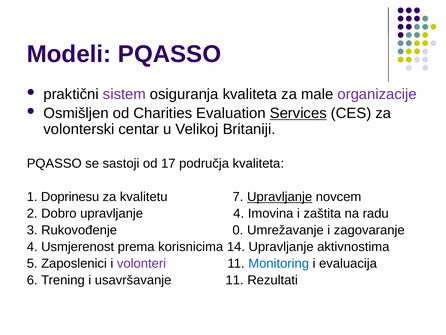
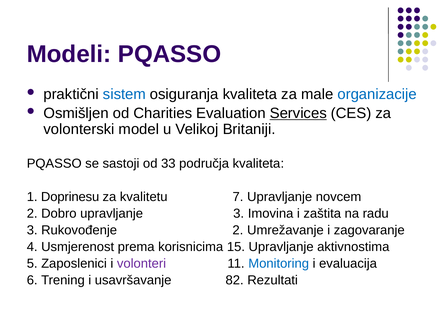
sistem colour: purple -> blue
organizacije colour: purple -> blue
centar: centar -> model
17: 17 -> 33
Upravljanje at (280, 197) underline: present -> none
upravljanje 4: 4 -> 3
Rukovođenje 0: 0 -> 2
14: 14 -> 15
usavršavanje 11: 11 -> 82
